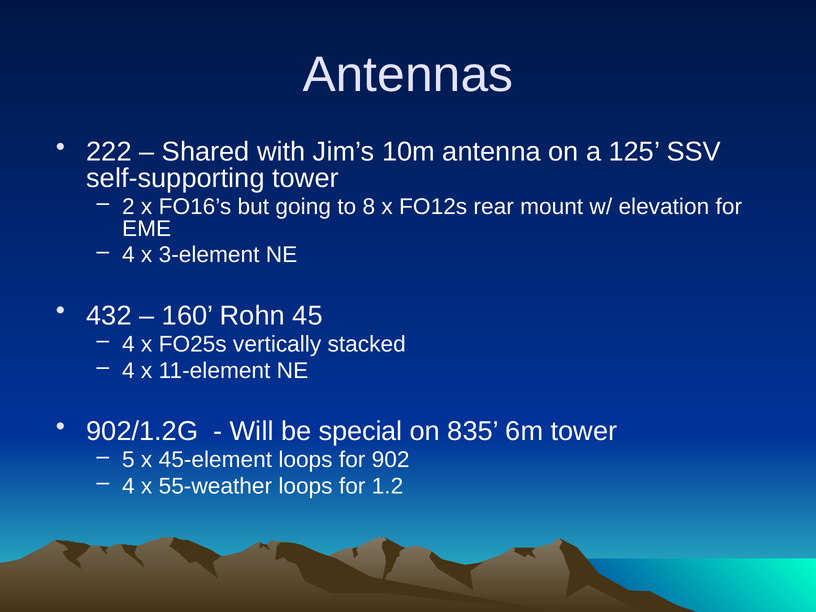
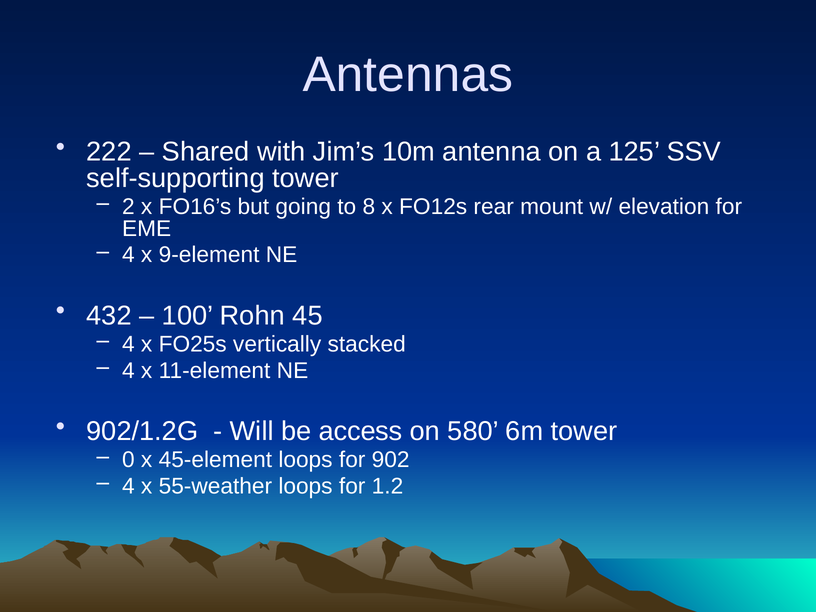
3-element: 3-element -> 9-element
160: 160 -> 100
special: special -> access
835: 835 -> 580
5: 5 -> 0
